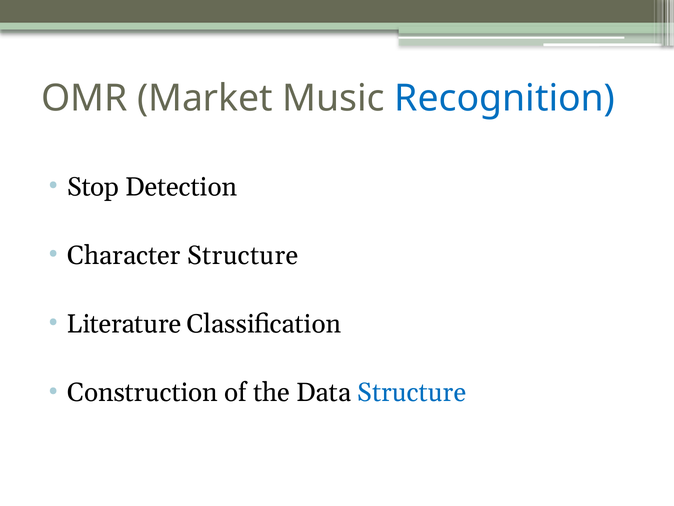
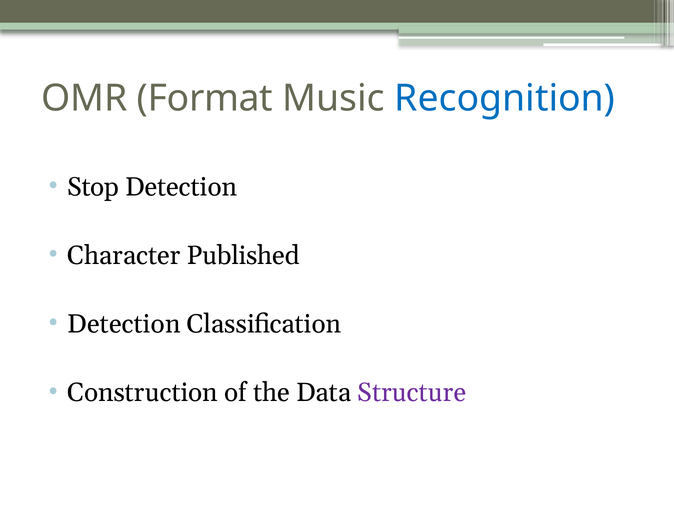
Market: Market -> Format
Character Structure: Structure -> Published
Literature at (124, 324): Literature -> Detection
Structure at (412, 392) colour: blue -> purple
